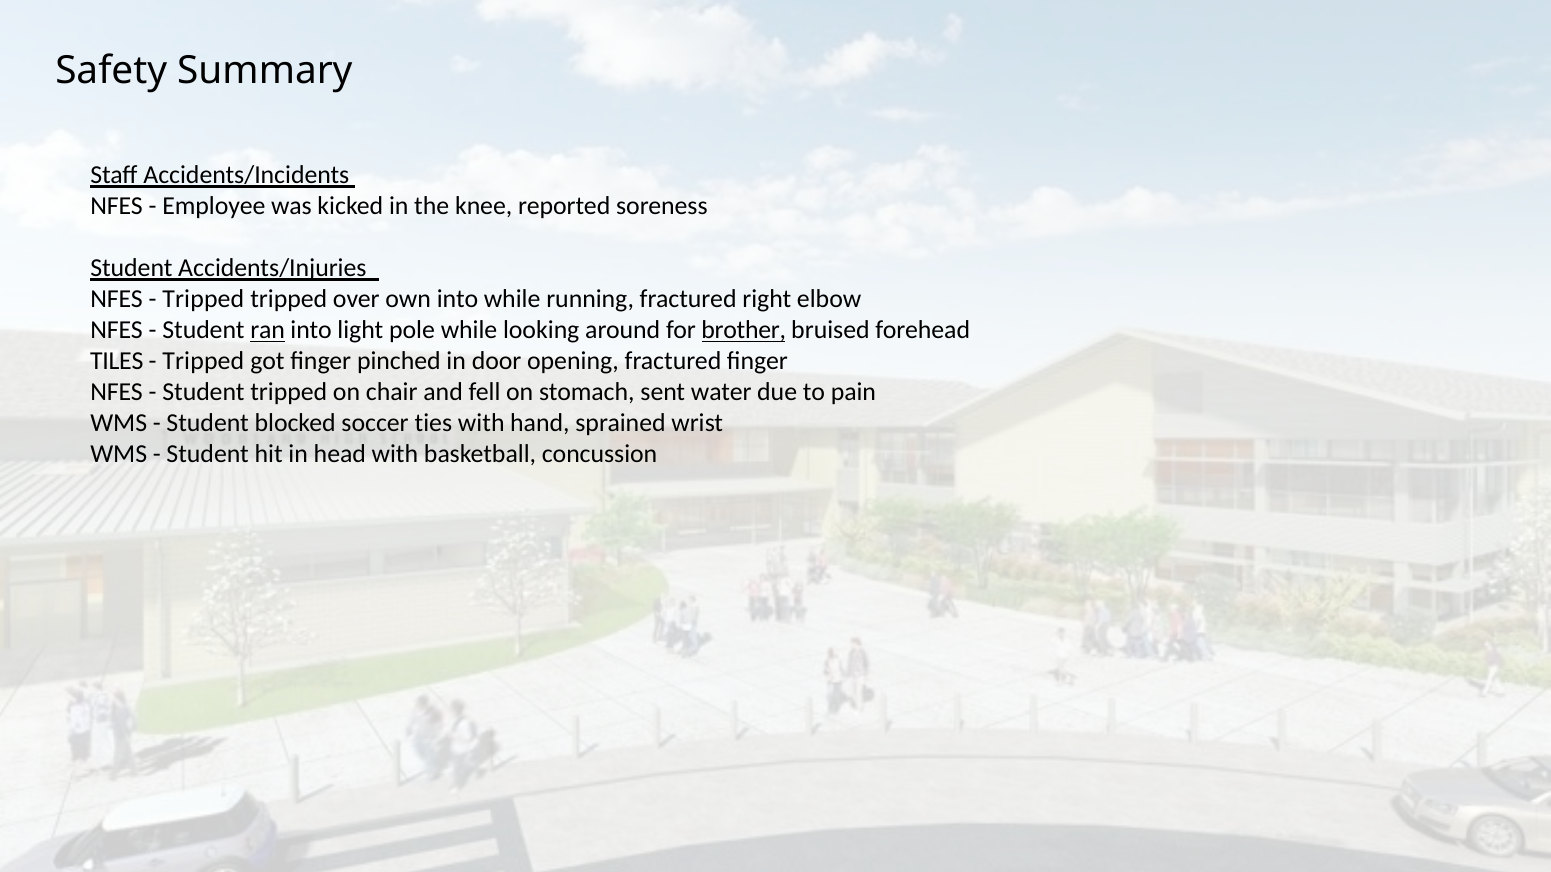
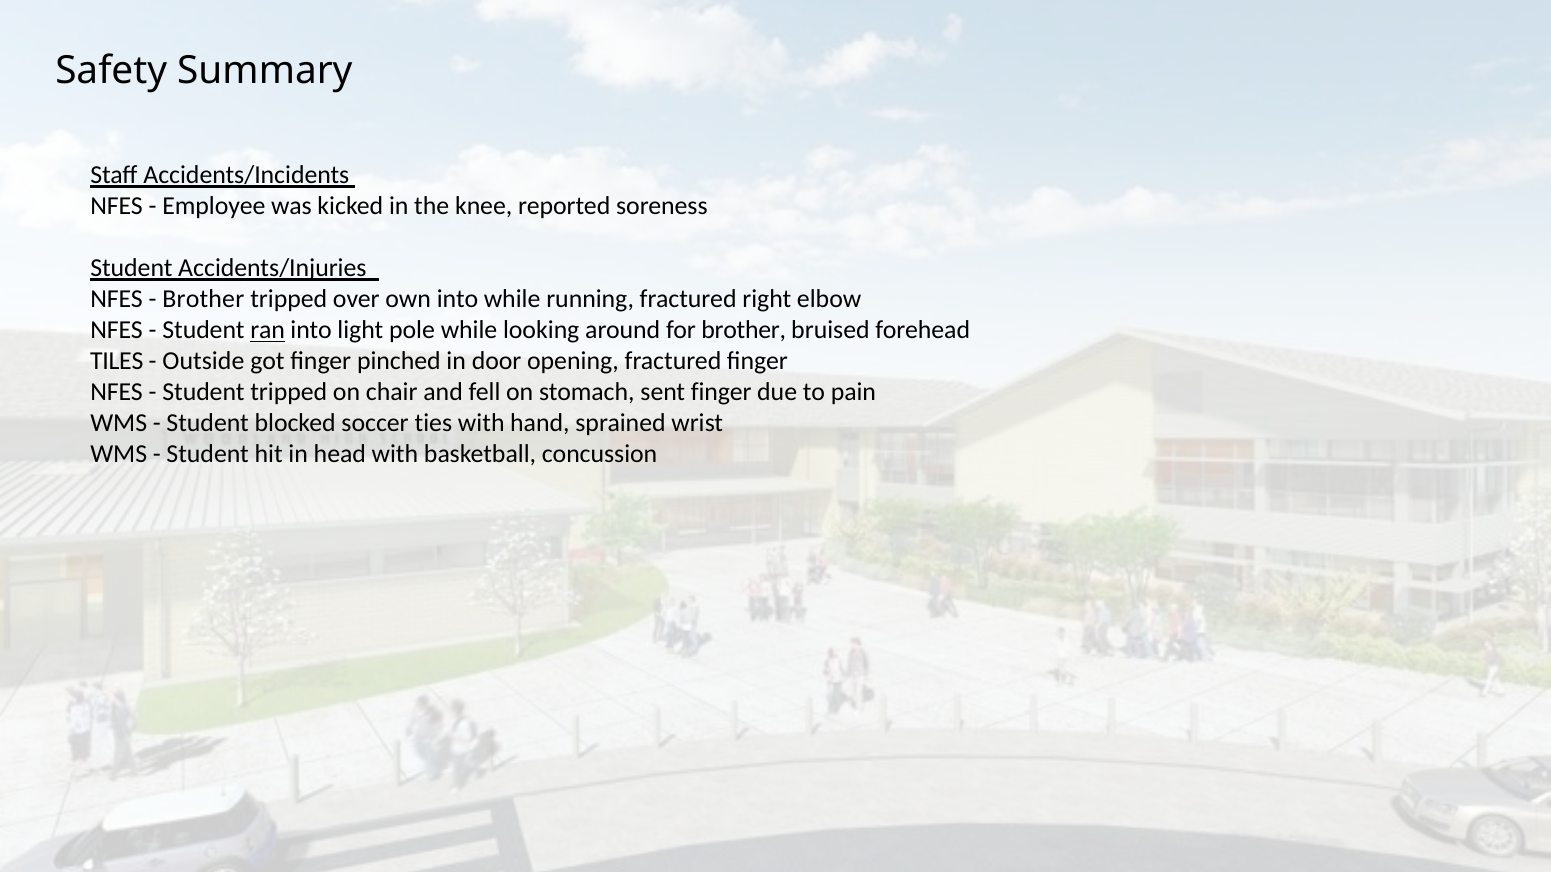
Tripped at (203, 299): Tripped -> Brother
brother at (744, 330) underline: present -> none
Tripped at (203, 361): Tripped -> Outside
sent water: water -> finger
